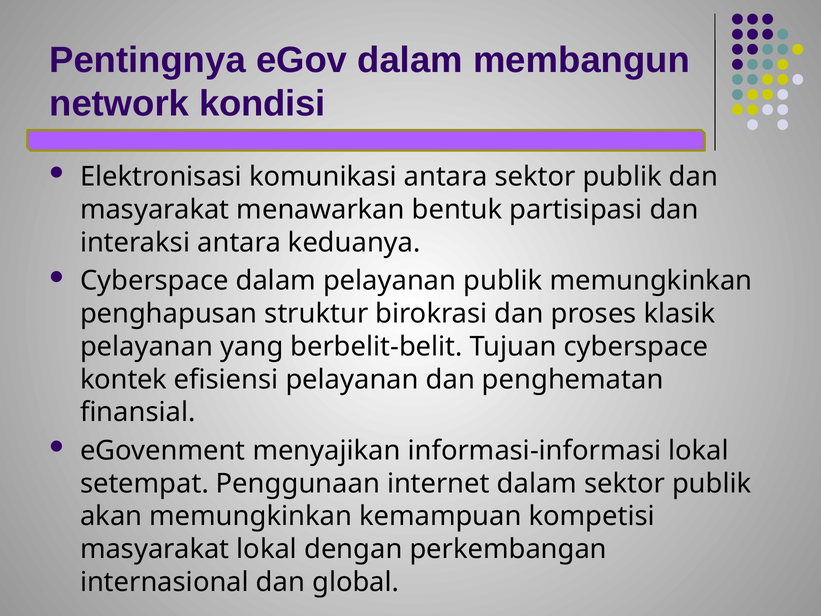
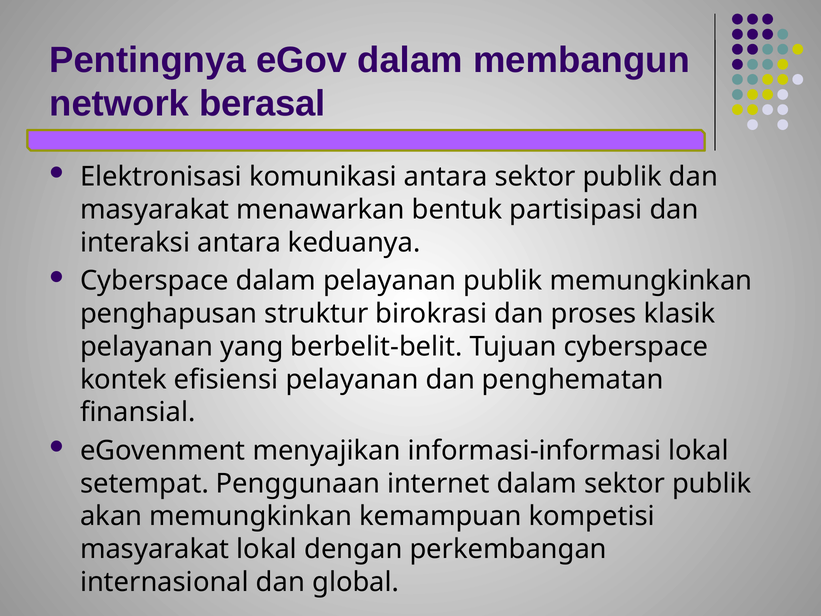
kondisi: kondisi -> berasal
